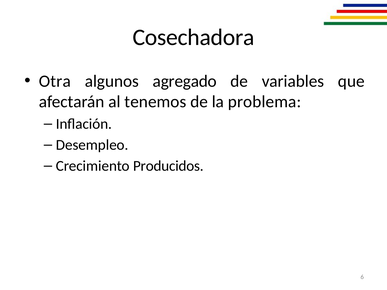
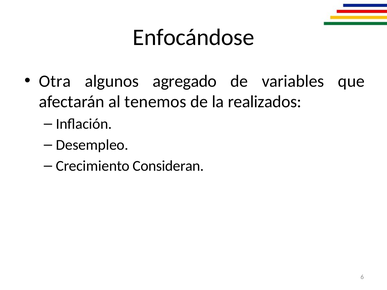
Cosechadora: Cosechadora -> Enfocándose
problema: problema -> realizados
Producidos: Producidos -> Consideran
